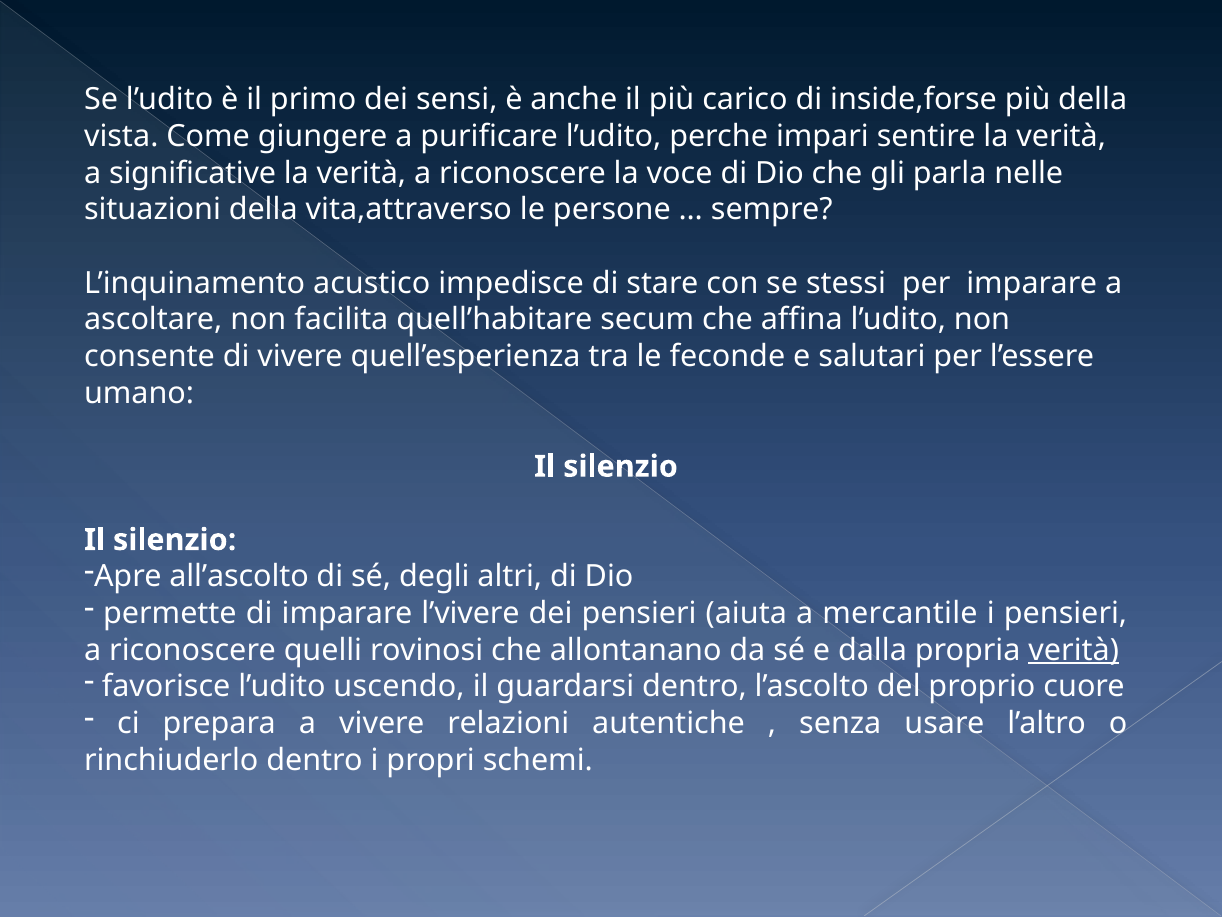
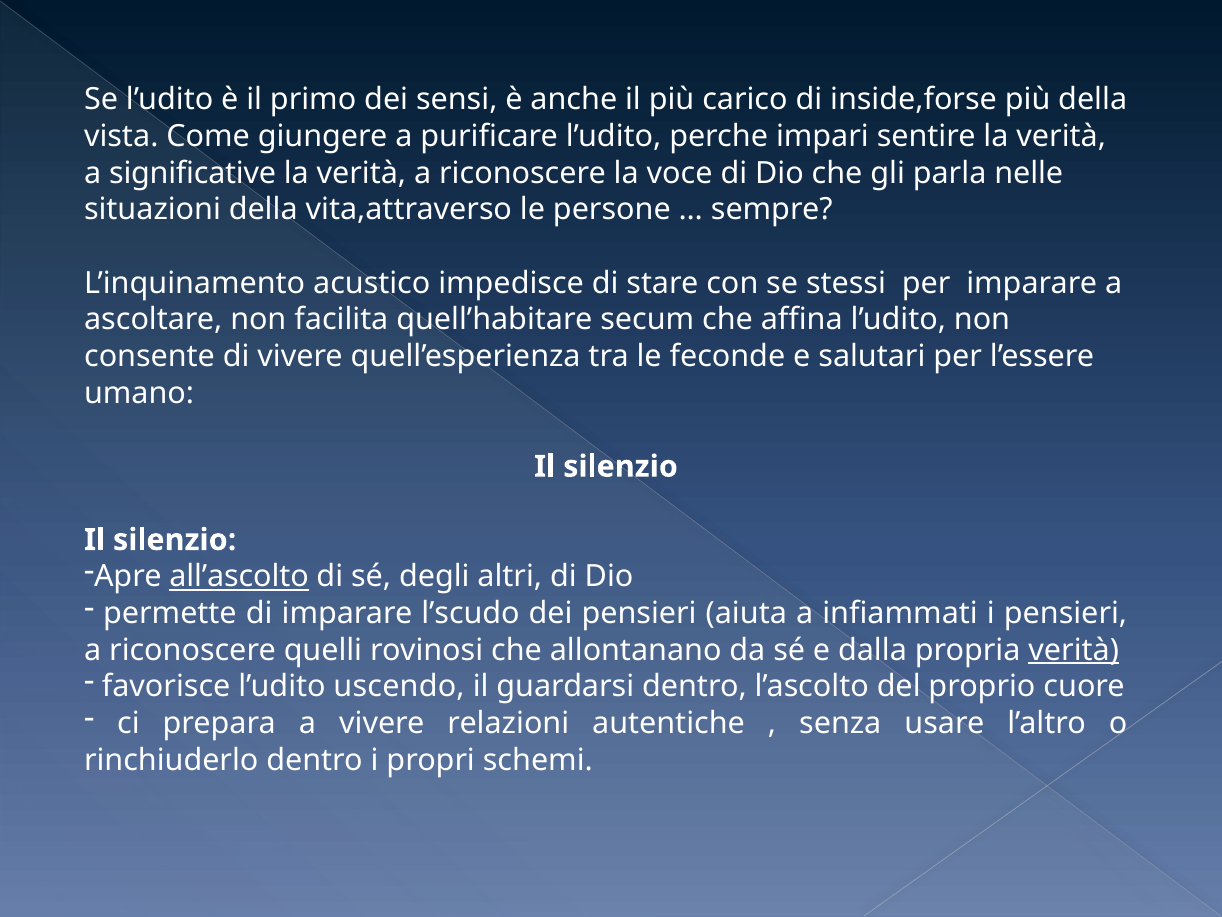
all’ascolto underline: none -> present
l’vivere: l’vivere -> l’scudo
mercantile: mercantile -> infiammati
